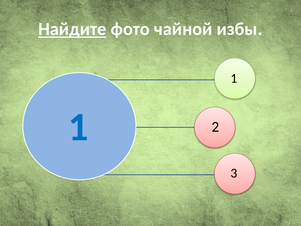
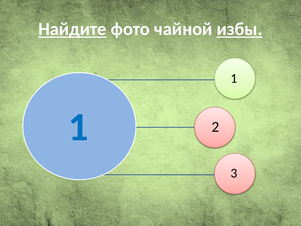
избы underline: none -> present
